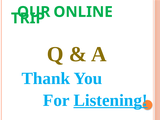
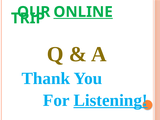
ONLINE underline: none -> present
